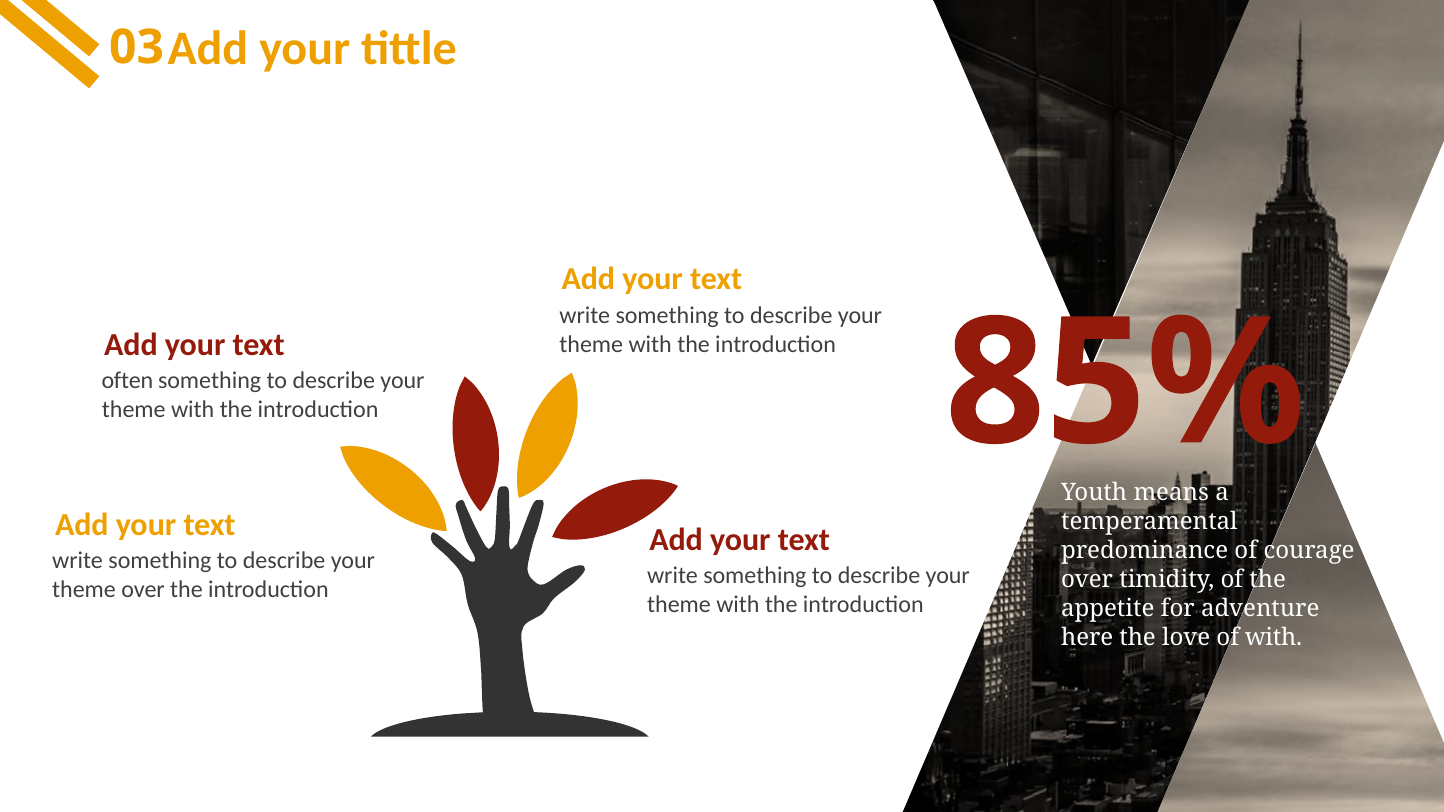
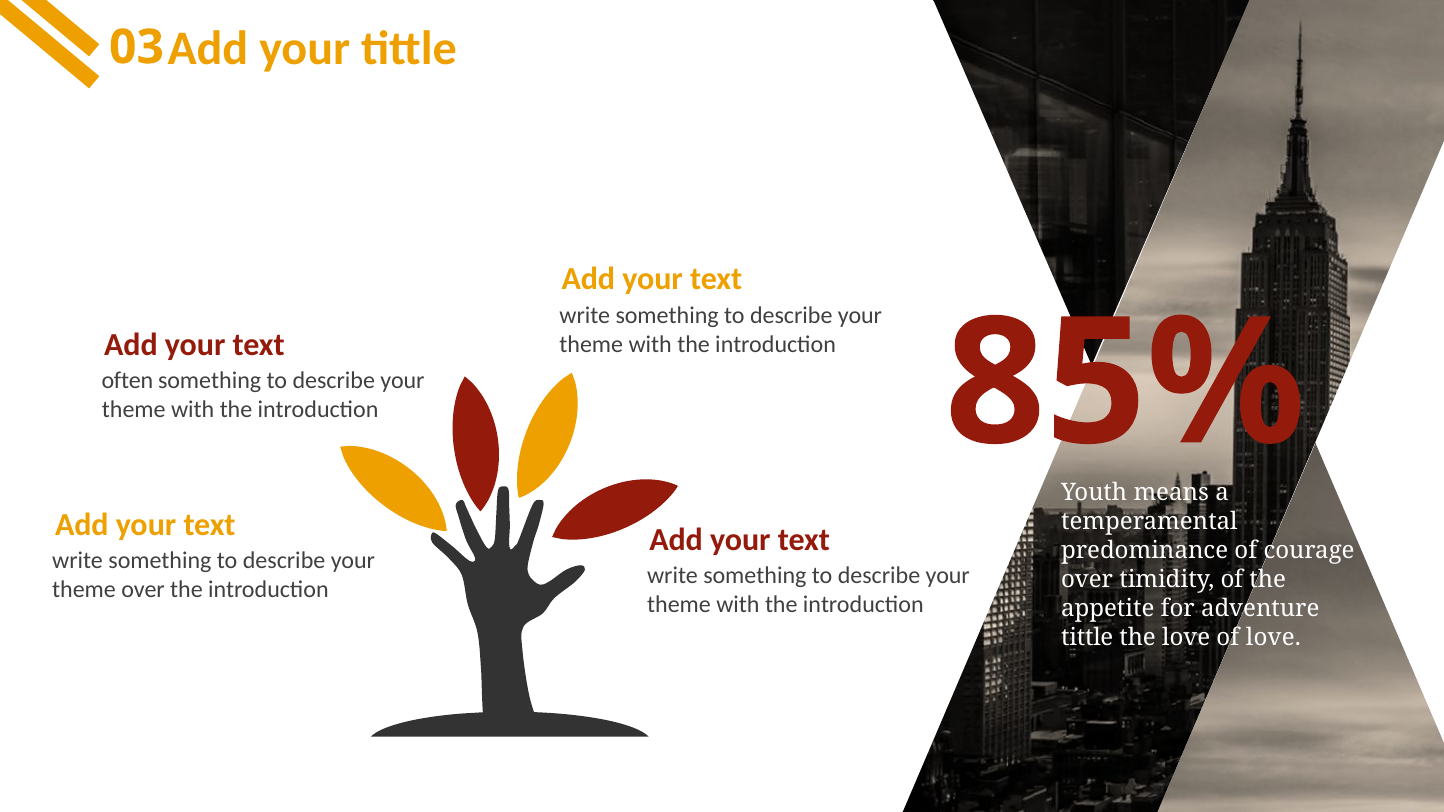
here at (1087, 637): here -> tittle
of with: with -> love
